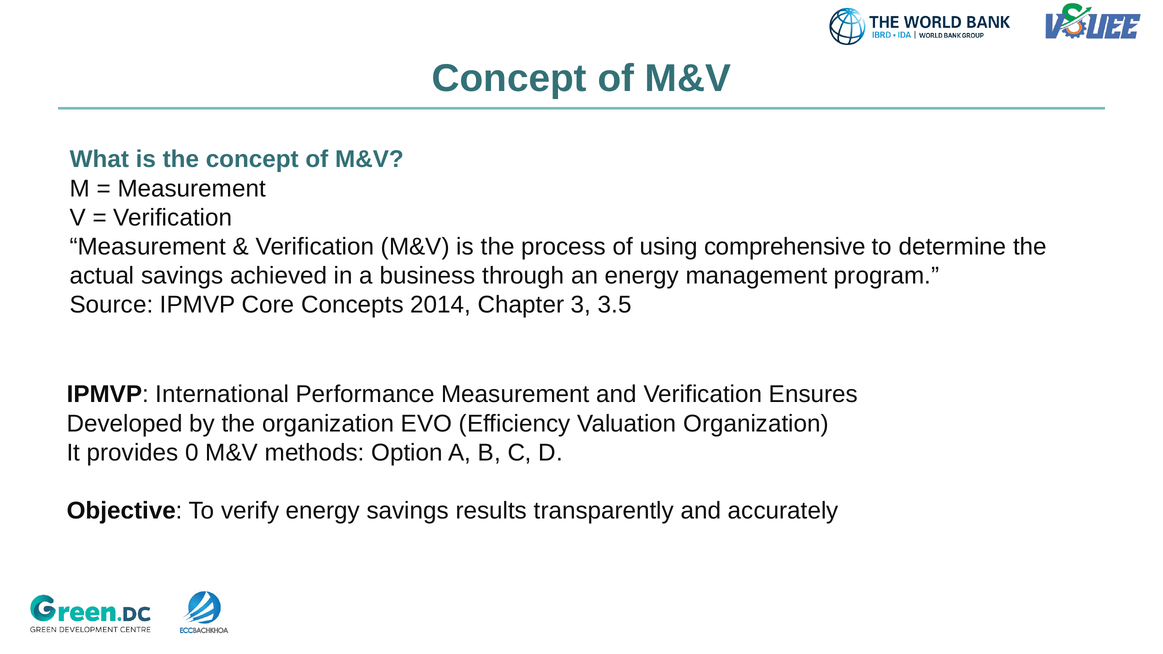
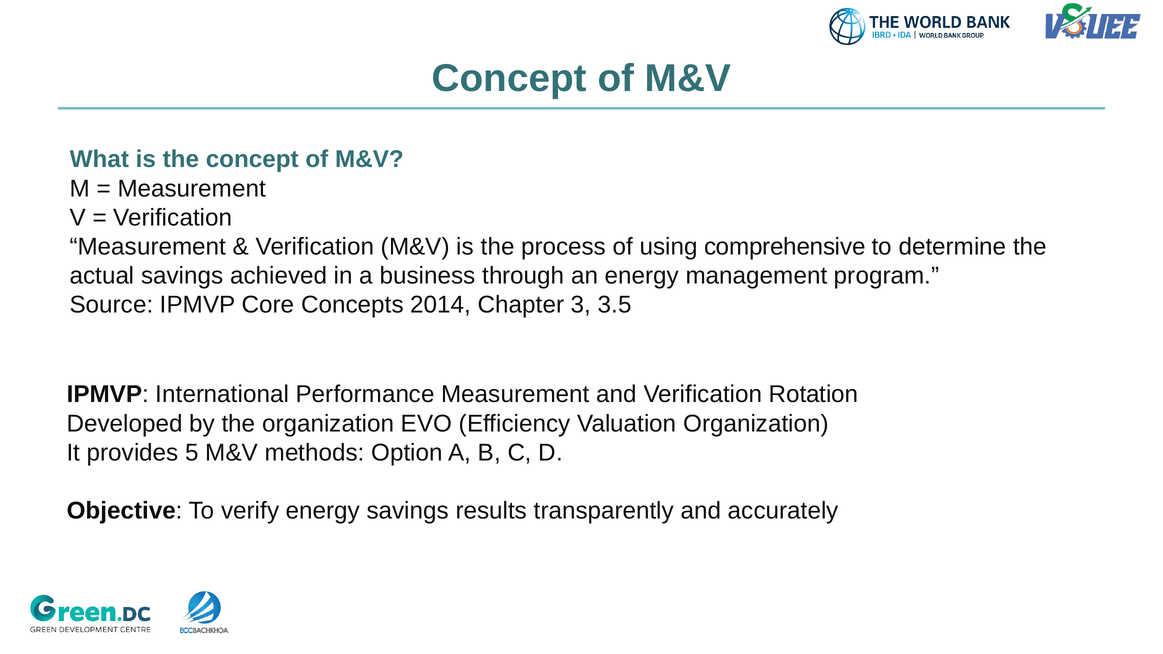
Ensures: Ensures -> Rotation
0: 0 -> 5
